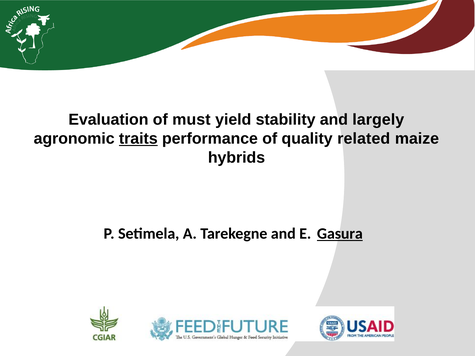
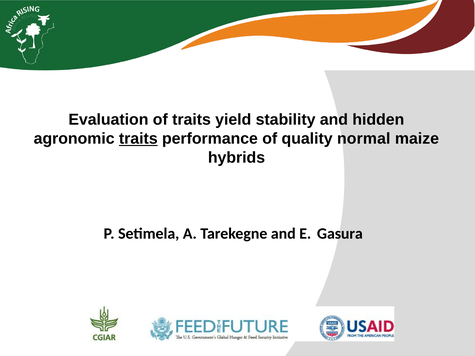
of must: must -> traits
largely: largely -> hidden
related: related -> normal
Gasura underline: present -> none
